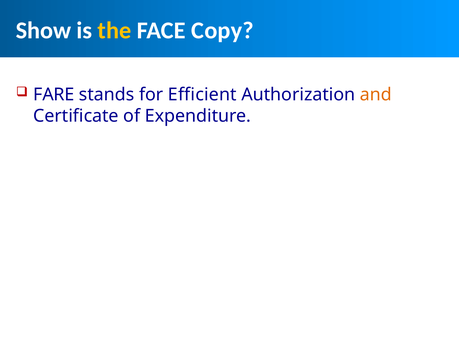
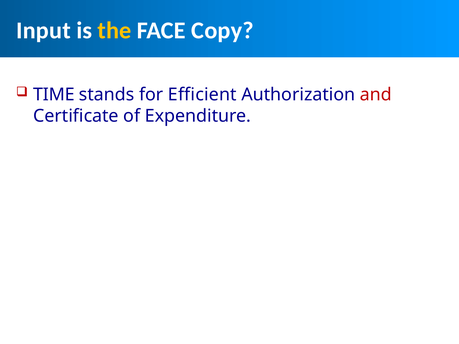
Show: Show -> Input
FARE: FARE -> TIME
and colour: orange -> red
